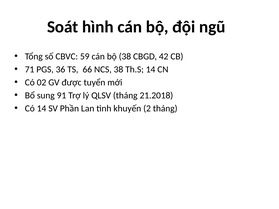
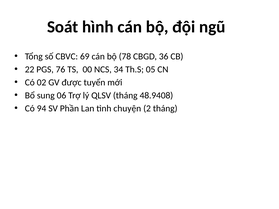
59: 59 -> 69
bộ 38: 38 -> 78
42: 42 -> 36
71: 71 -> 22
36: 36 -> 76
66: 66 -> 00
NCS 38: 38 -> 34
Th.S 14: 14 -> 05
91: 91 -> 06
21.2018: 21.2018 -> 48.9408
Có 14: 14 -> 94
khuyến: khuyến -> chuyện
